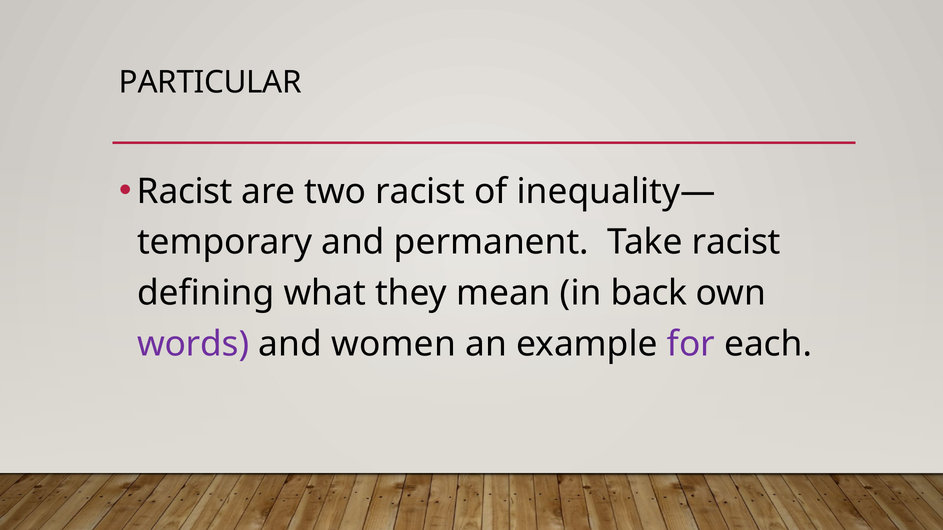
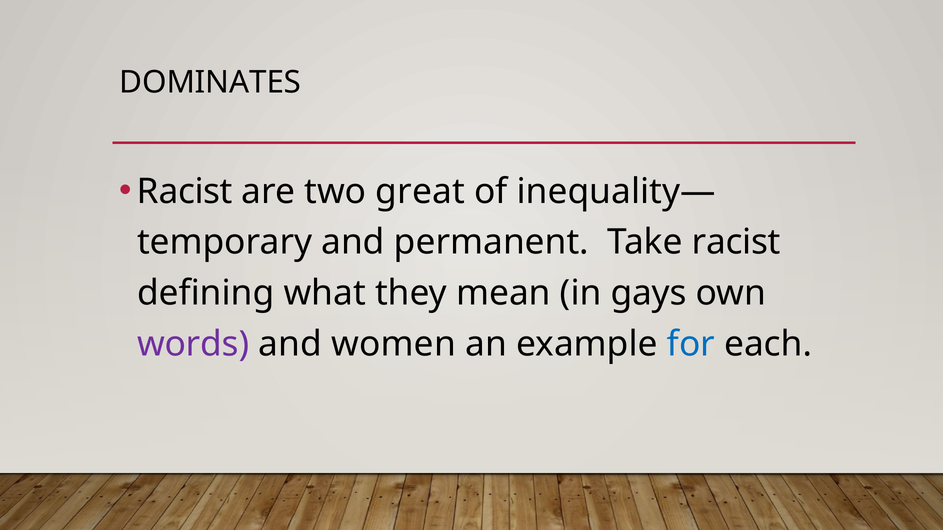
PARTICULAR: PARTICULAR -> DOMINATES
two racist: racist -> great
back: back -> gays
for colour: purple -> blue
